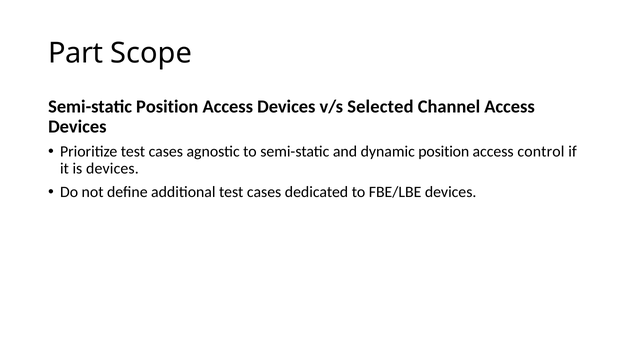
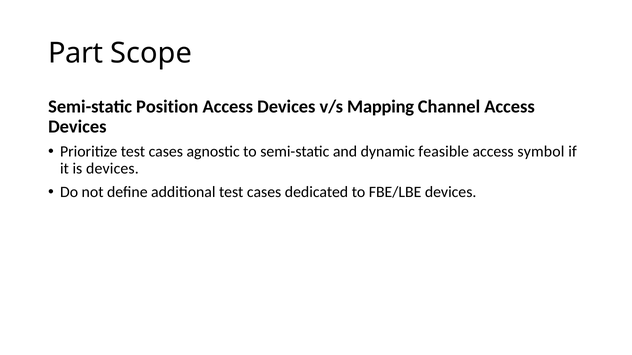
Selected: Selected -> Mapping
dynamic position: position -> feasible
control: control -> symbol
